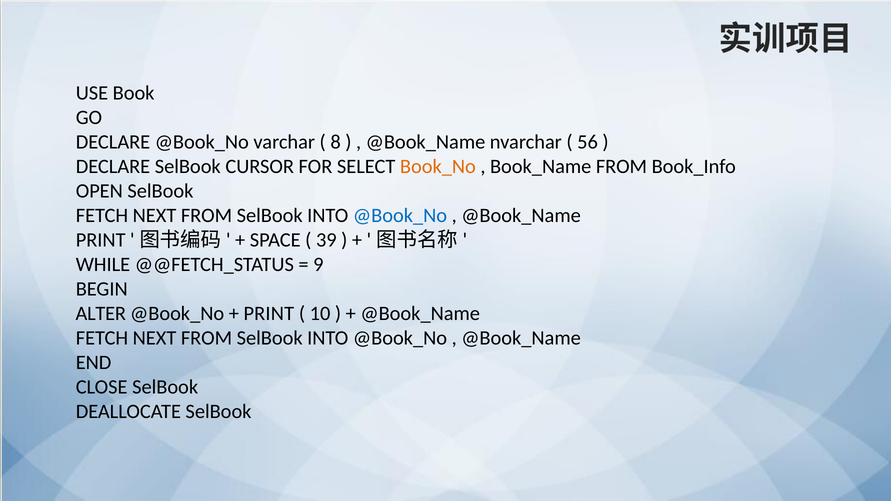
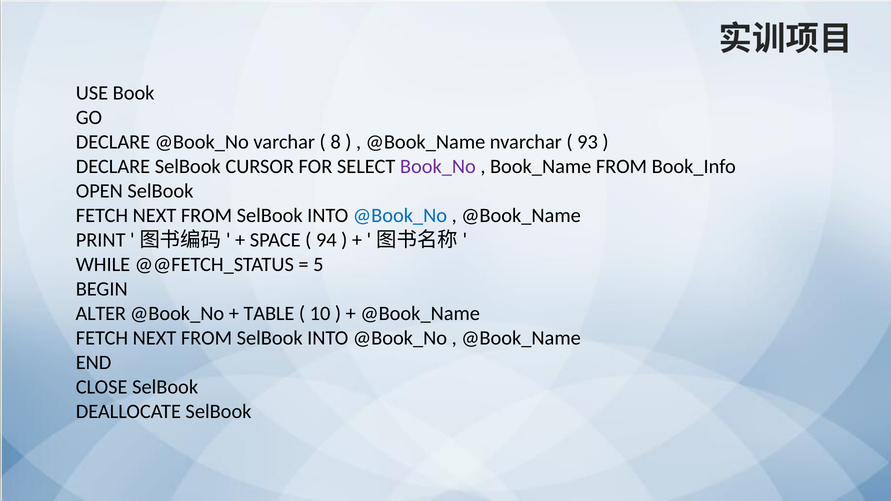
56: 56 -> 93
Book_No colour: orange -> purple
39: 39 -> 94
9: 9 -> 5
PRINT at (269, 313): PRINT -> TABLE
